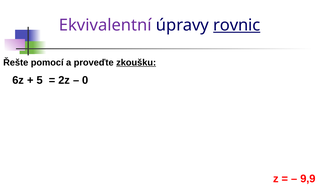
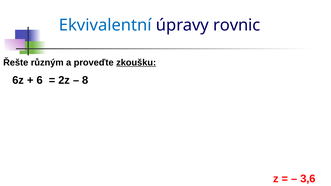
Ekvivalentní colour: purple -> blue
rovnic underline: present -> none
pomocí: pomocí -> různým
5: 5 -> 6
0: 0 -> 8
9,9: 9,9 -> 3,6
